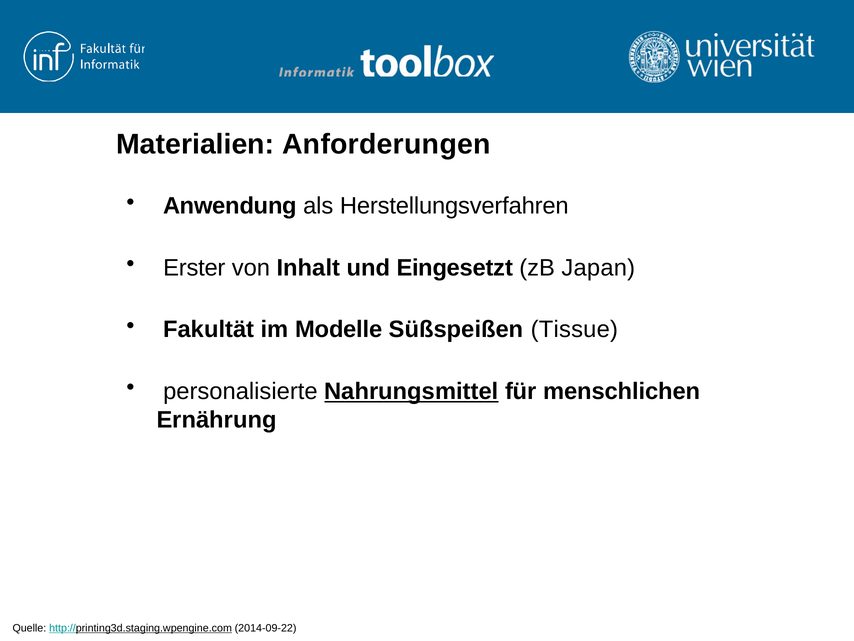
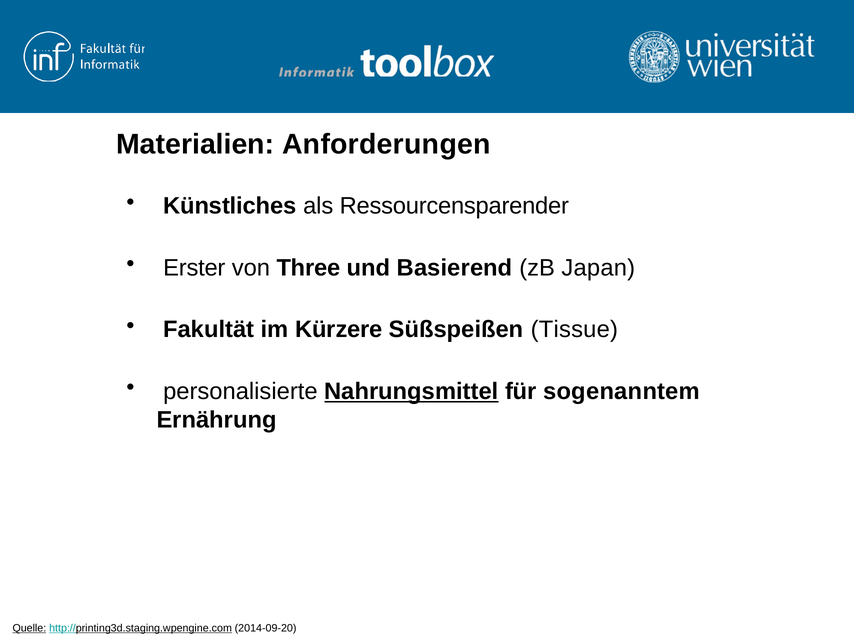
Anwendung: Anwendung -> Künstliches
Herstellungsverfahren: Herstellungsverfahren -> Ressourcensparender
Inhalt: Inhalt -> Three
Eingesetzt: Eingesetzt -> Basierend
Modelle: Modelle -> Kürzere
menschlichen: menschlichen -> sogenanntem
Quelle underline: none -> present
2014-09-22: 2014-09-22 -> 2014-09-20
